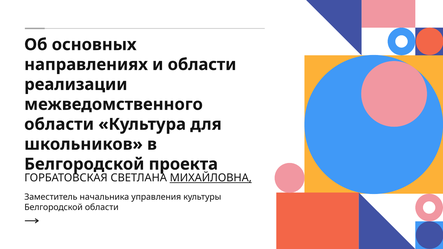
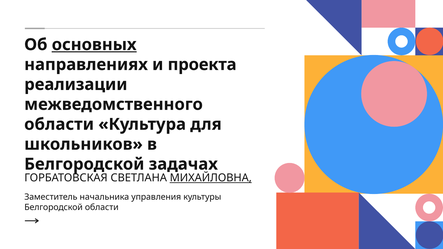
основных underline: none -> present
и области: области -> проекта
проекта: проекта -> задачах
